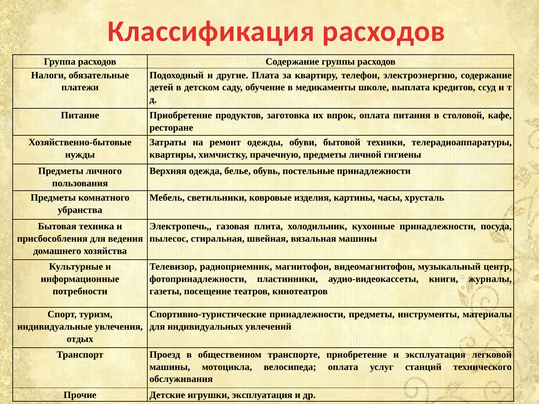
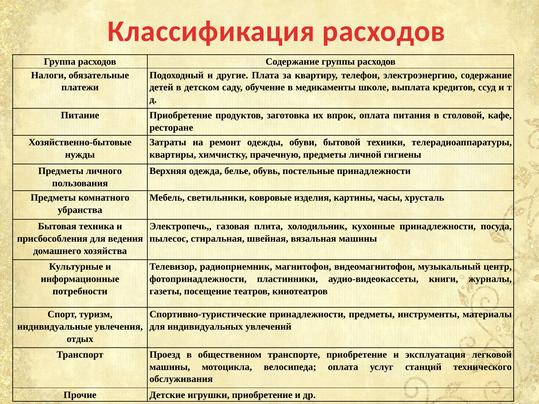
игрушки эксплуатация: эксплуатация -> приобретение
